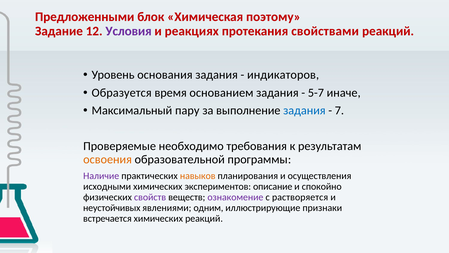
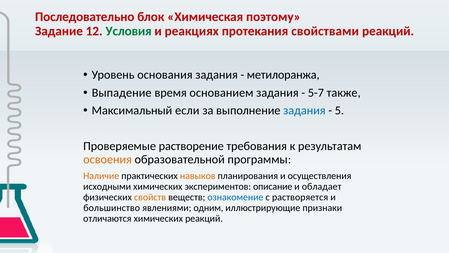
Предложенными: Предложенными -> Последовательно
Условия colour: purple -> green
индикаторов: индикаторов -> метилоранжа
Образуется: Образуется -> Выпадение
иначе: иначе -> также
пару: пару -> если
7: 7 -> 5
необходимо: необходимо -> растворение
Наличие colour: purple -> orange
спокойно: спокойно -> обладает
свойств colour: purple -> orange
ознакомение colour: purple -> blue
неустойчивых: неустойчивых -> большинство
встречается: встречается -> отличаются
